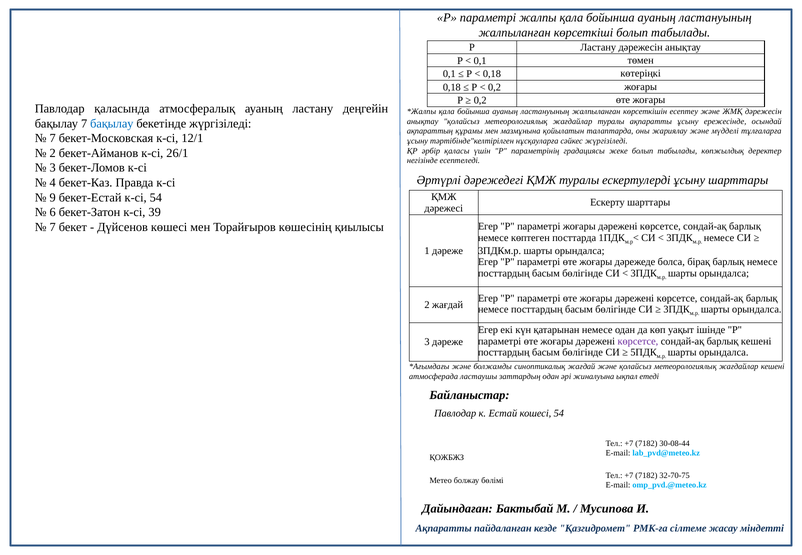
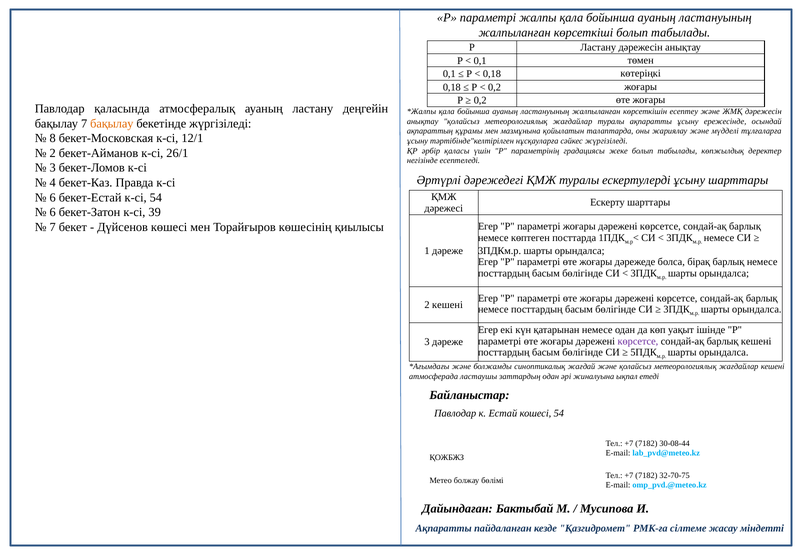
бақылау at (112, 124) colour: blue -> orange
7 at (53, 138): 7 -> 8
9 at (53, 198): 9 -> 6
2 жағдай: жағдай -> кешені
